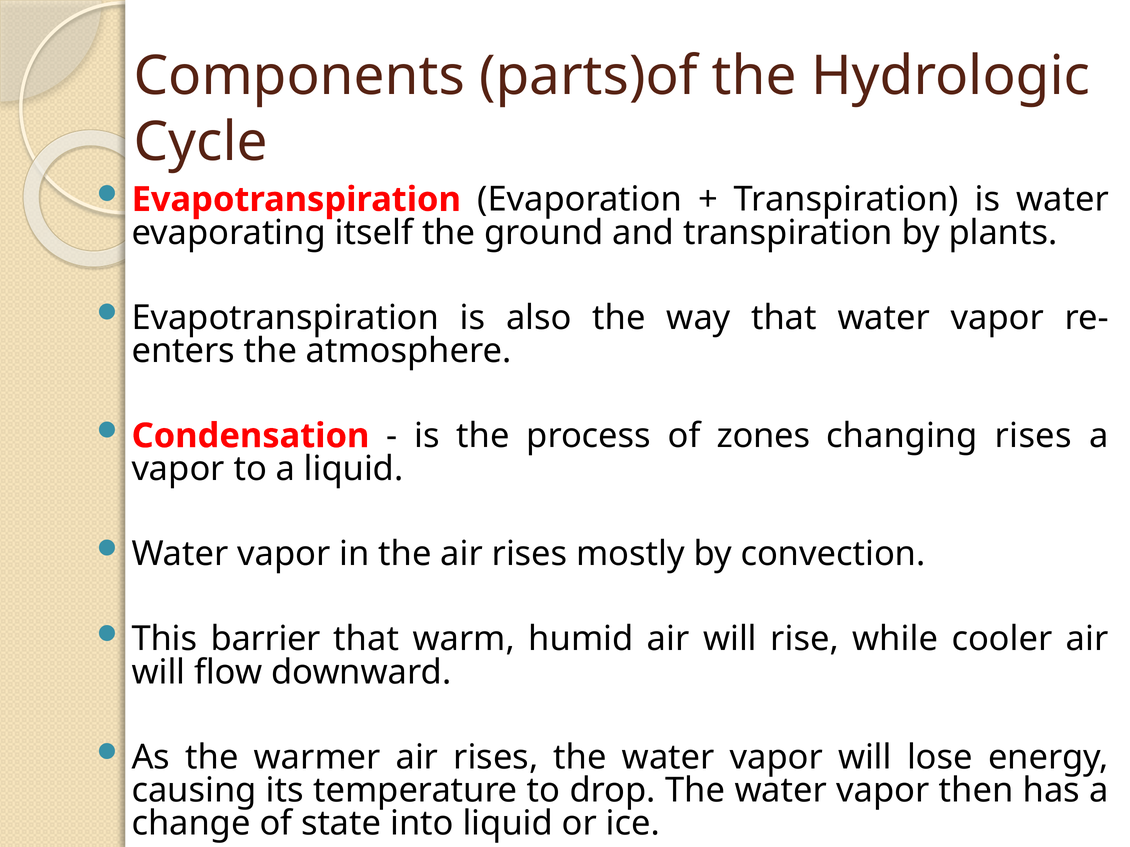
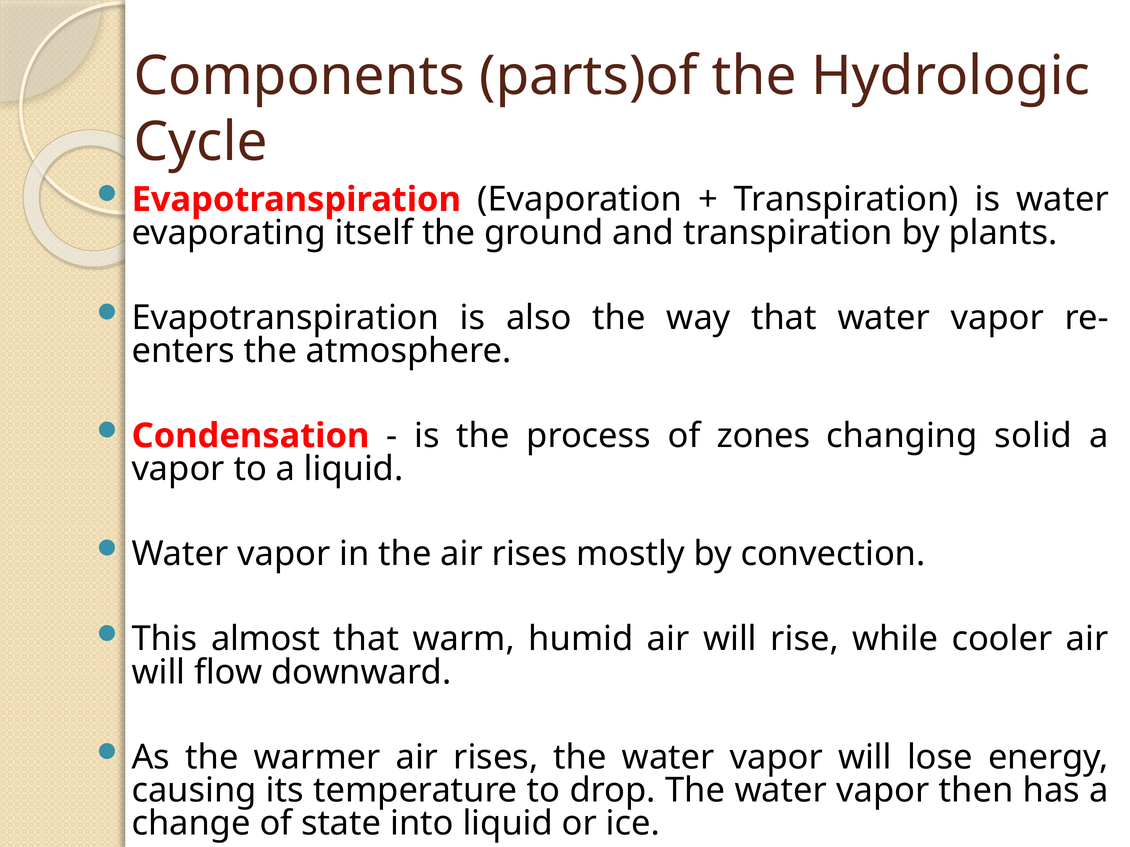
changing rises: rises -> solid
barrier: barrier -> almost
